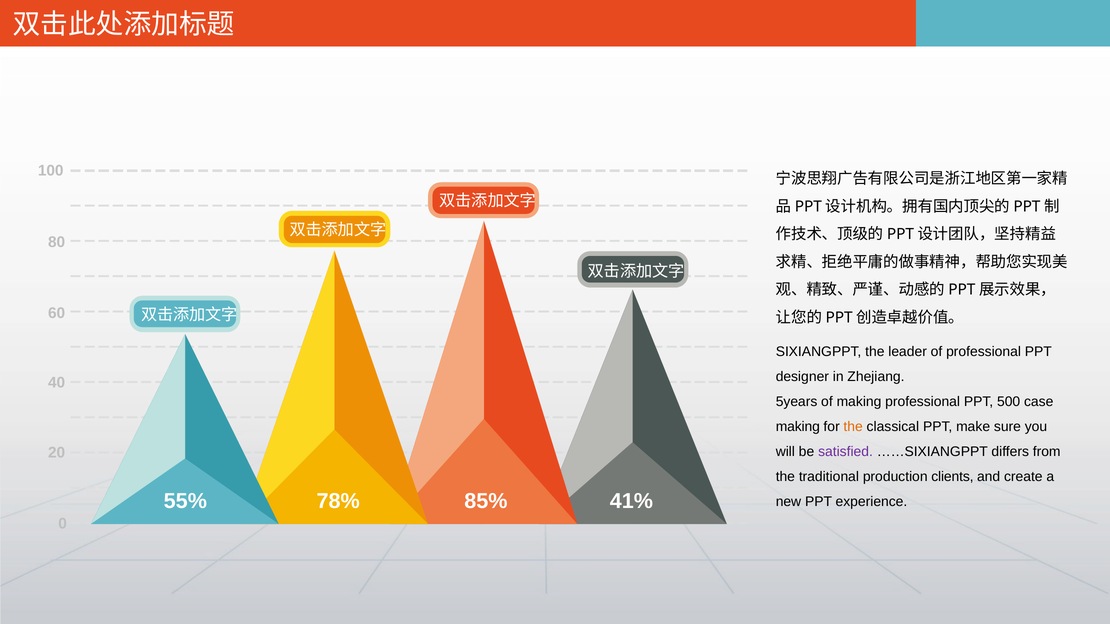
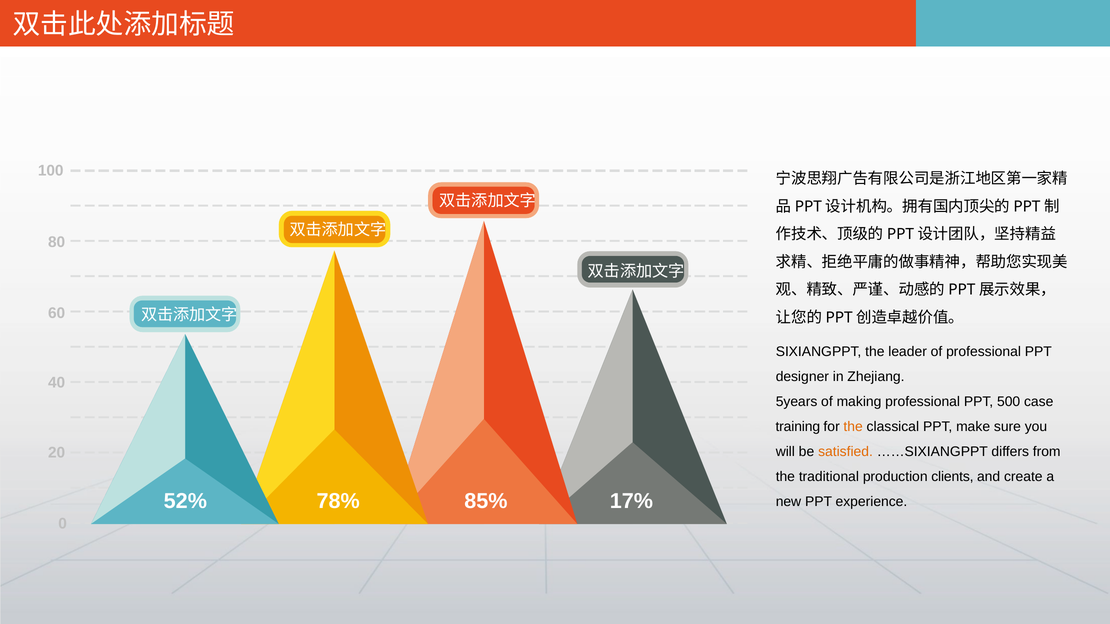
making at (798, 427): making -> training
satisfied colour: purple -> orange
55%: 55% -> 52%
41%: 41% -> 17%
